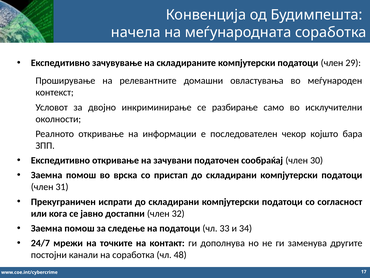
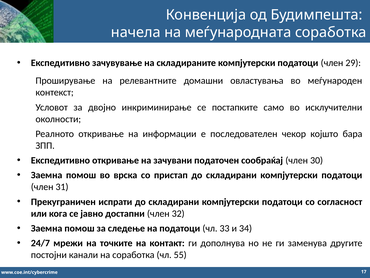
разбирање: разбирање -> постапките
48: 48 -> 55
